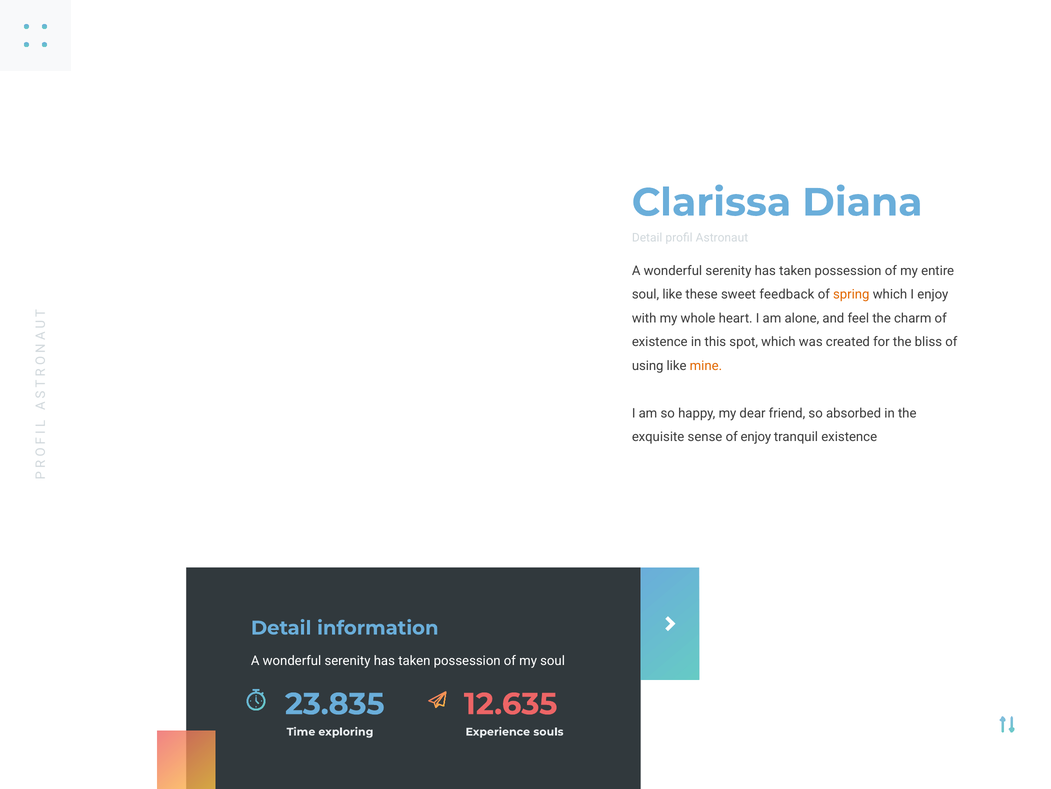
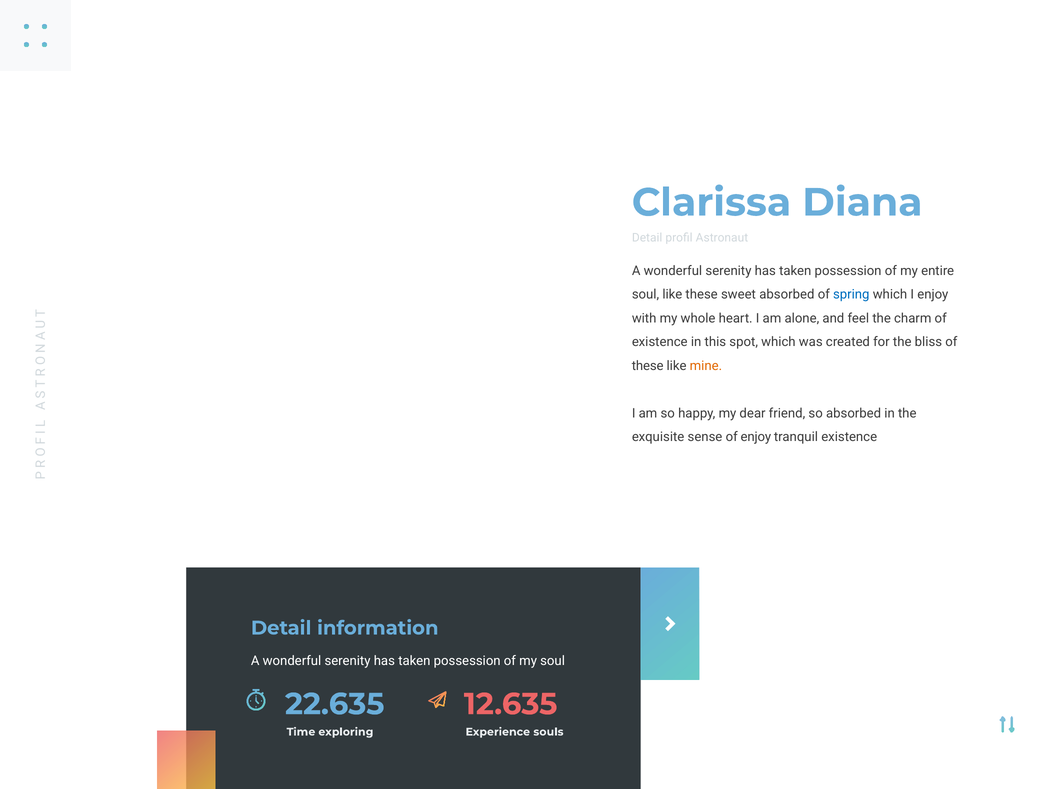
sweet feedback: feedback -> absorbed
spring colour: orange -> blue
using at (648, 365): using -> these
23.835: 23.835 -> 22.635
